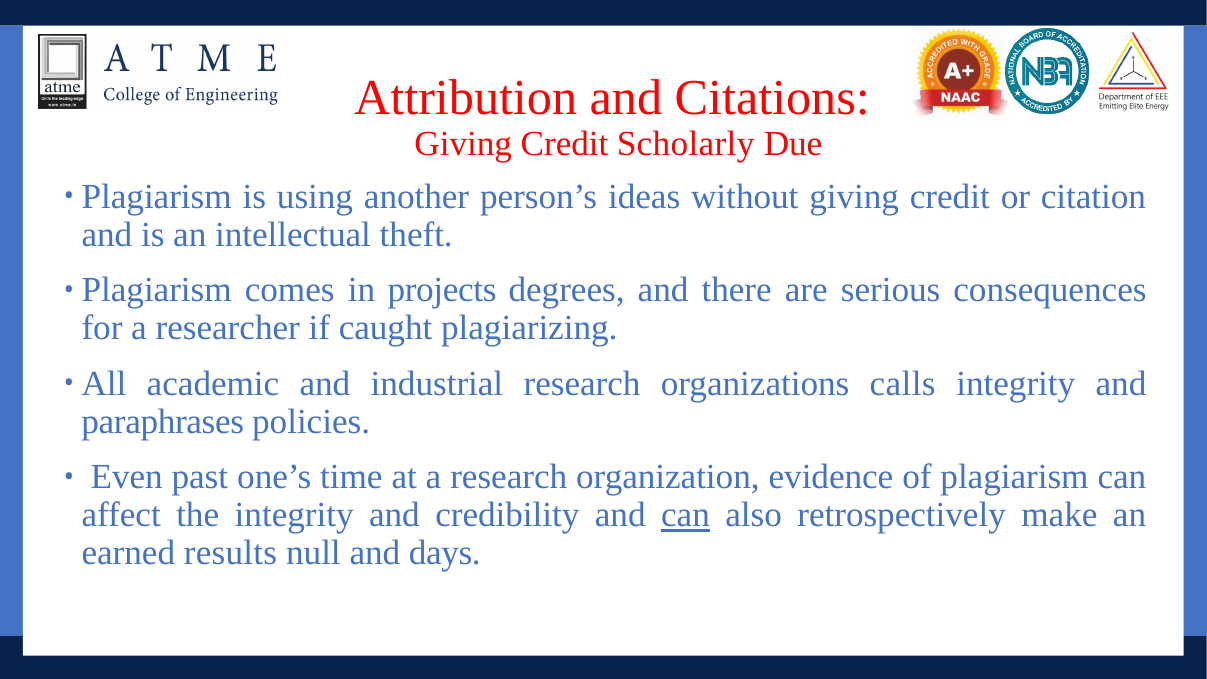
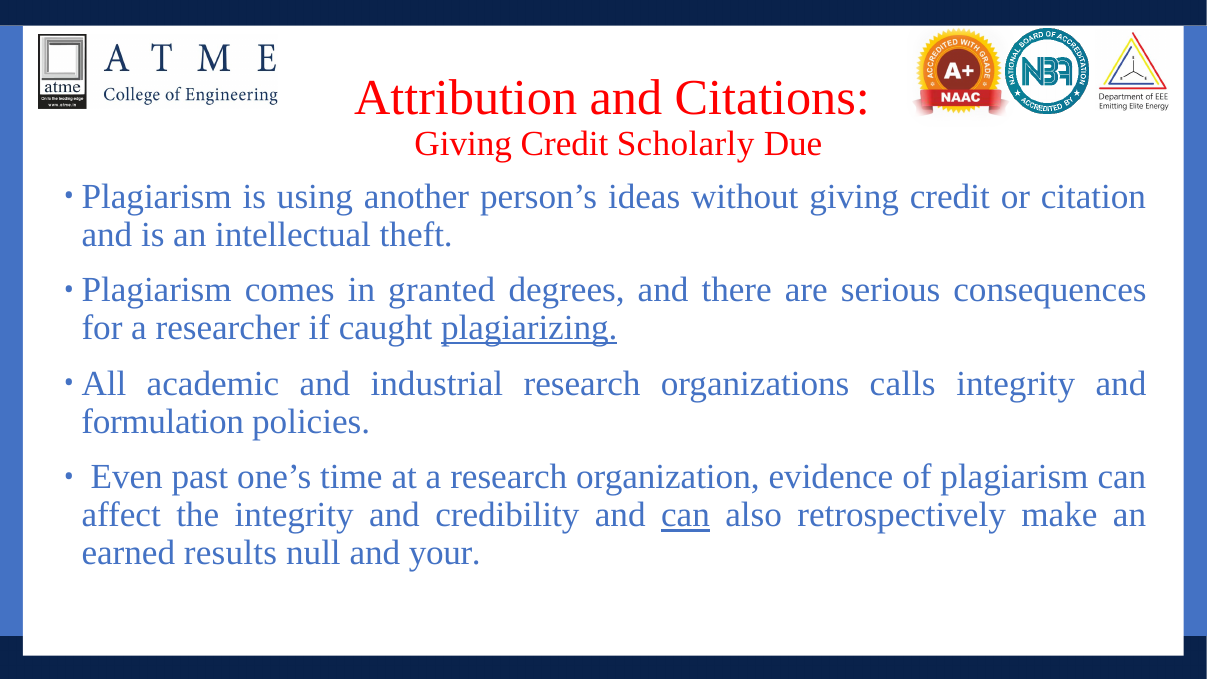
projects: projects -> granted
plagiarizing underline: none -> present
paraphrases: paraphrases -> formulation
days: days -> your
